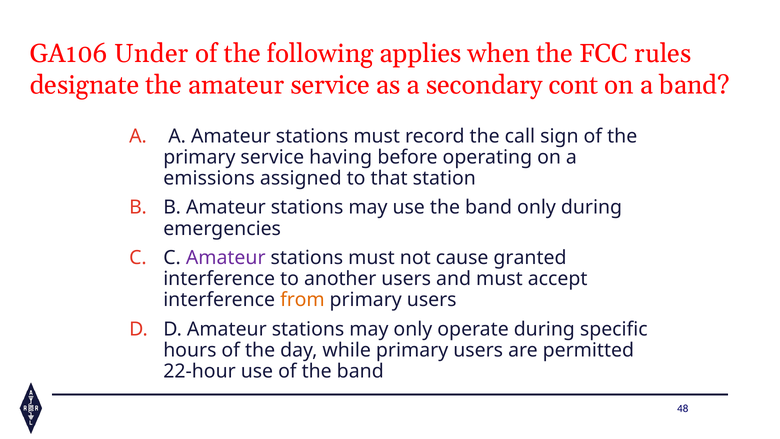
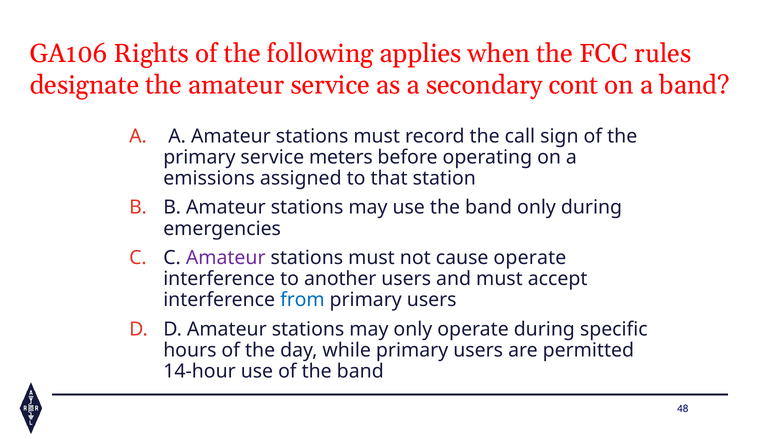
Under: Under -> Rights
having: having -> meters
cause granted: granted -> operate
from colour: orange -> blue
22-hour: 22-hour -> 14-hour
